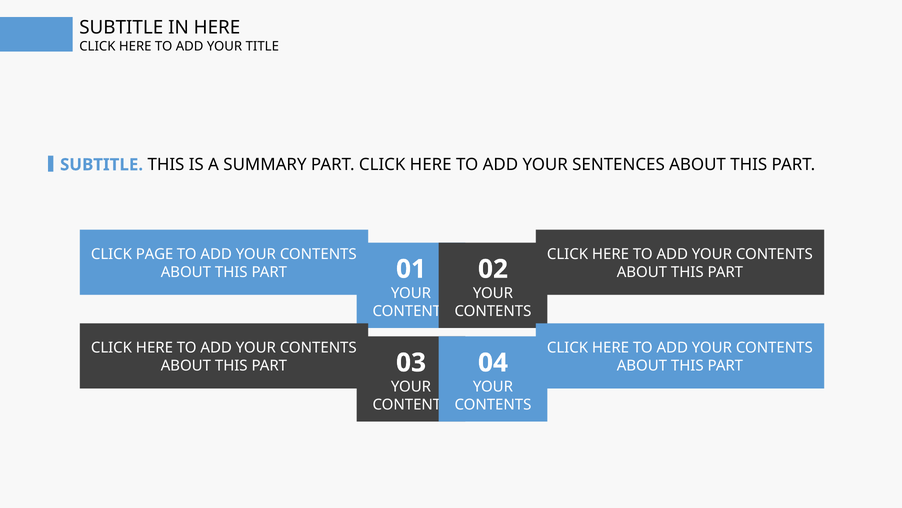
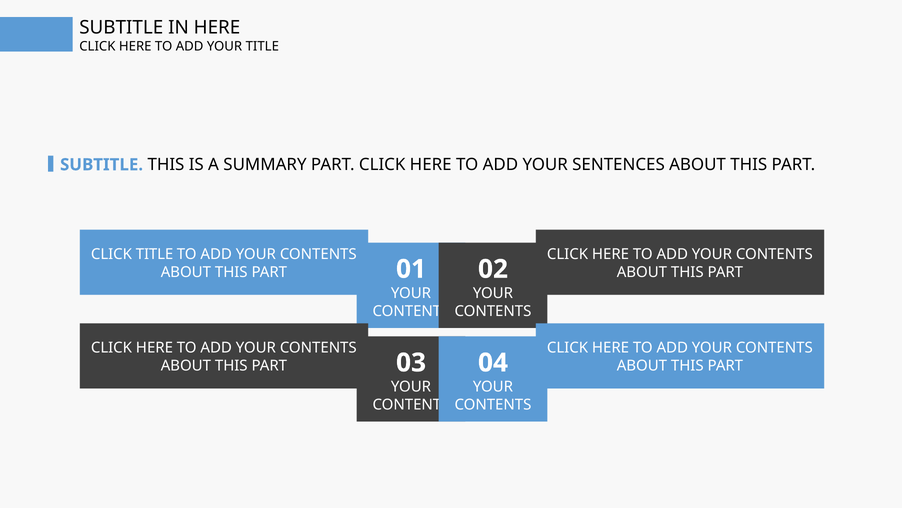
CLICK PAGE: PAGE -> TITLE
